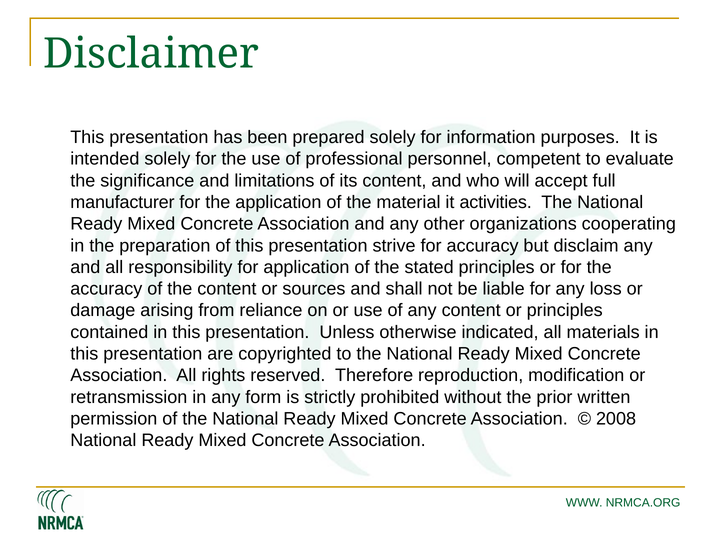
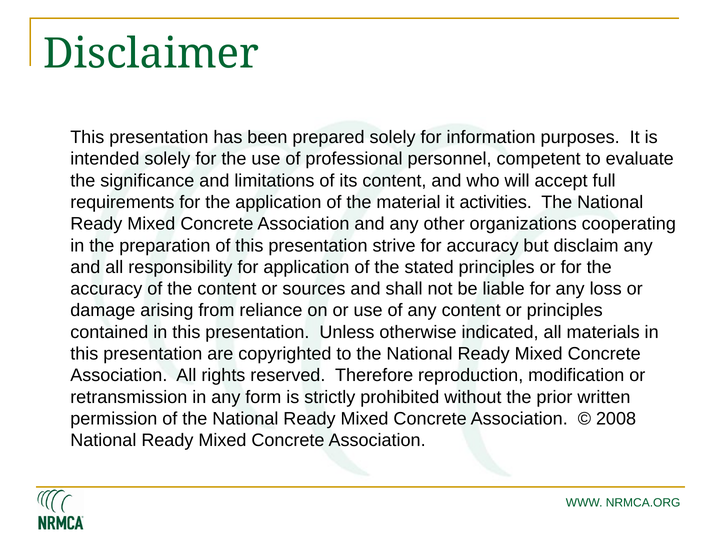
manufacturer: manufacturer -> requirements
